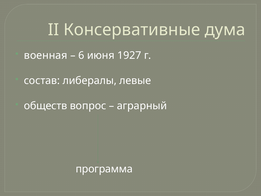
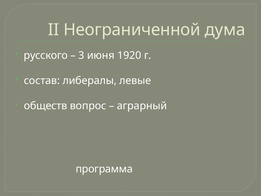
Консервативные: Консервативные -> Неограниченной
военная: военная -> русского
6: 6 -> 3
1927: 1927 -> 1920
